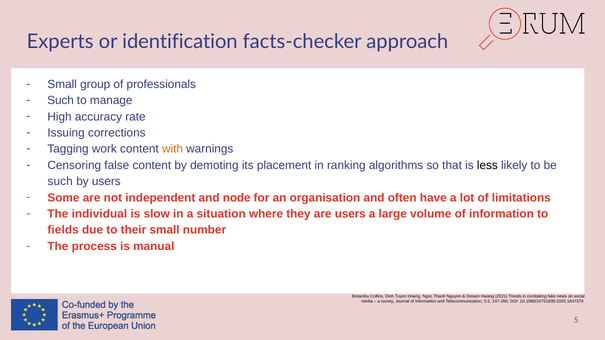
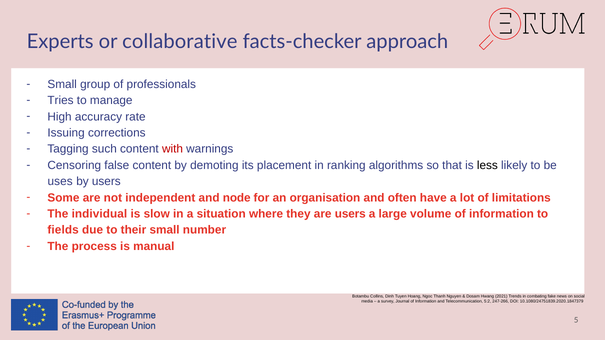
identification: identification -> collaborative
Such at (61, 101): Such -> Tries
work: work -> such
with colour: orange -> red
such at (60, 182): such -> uses
